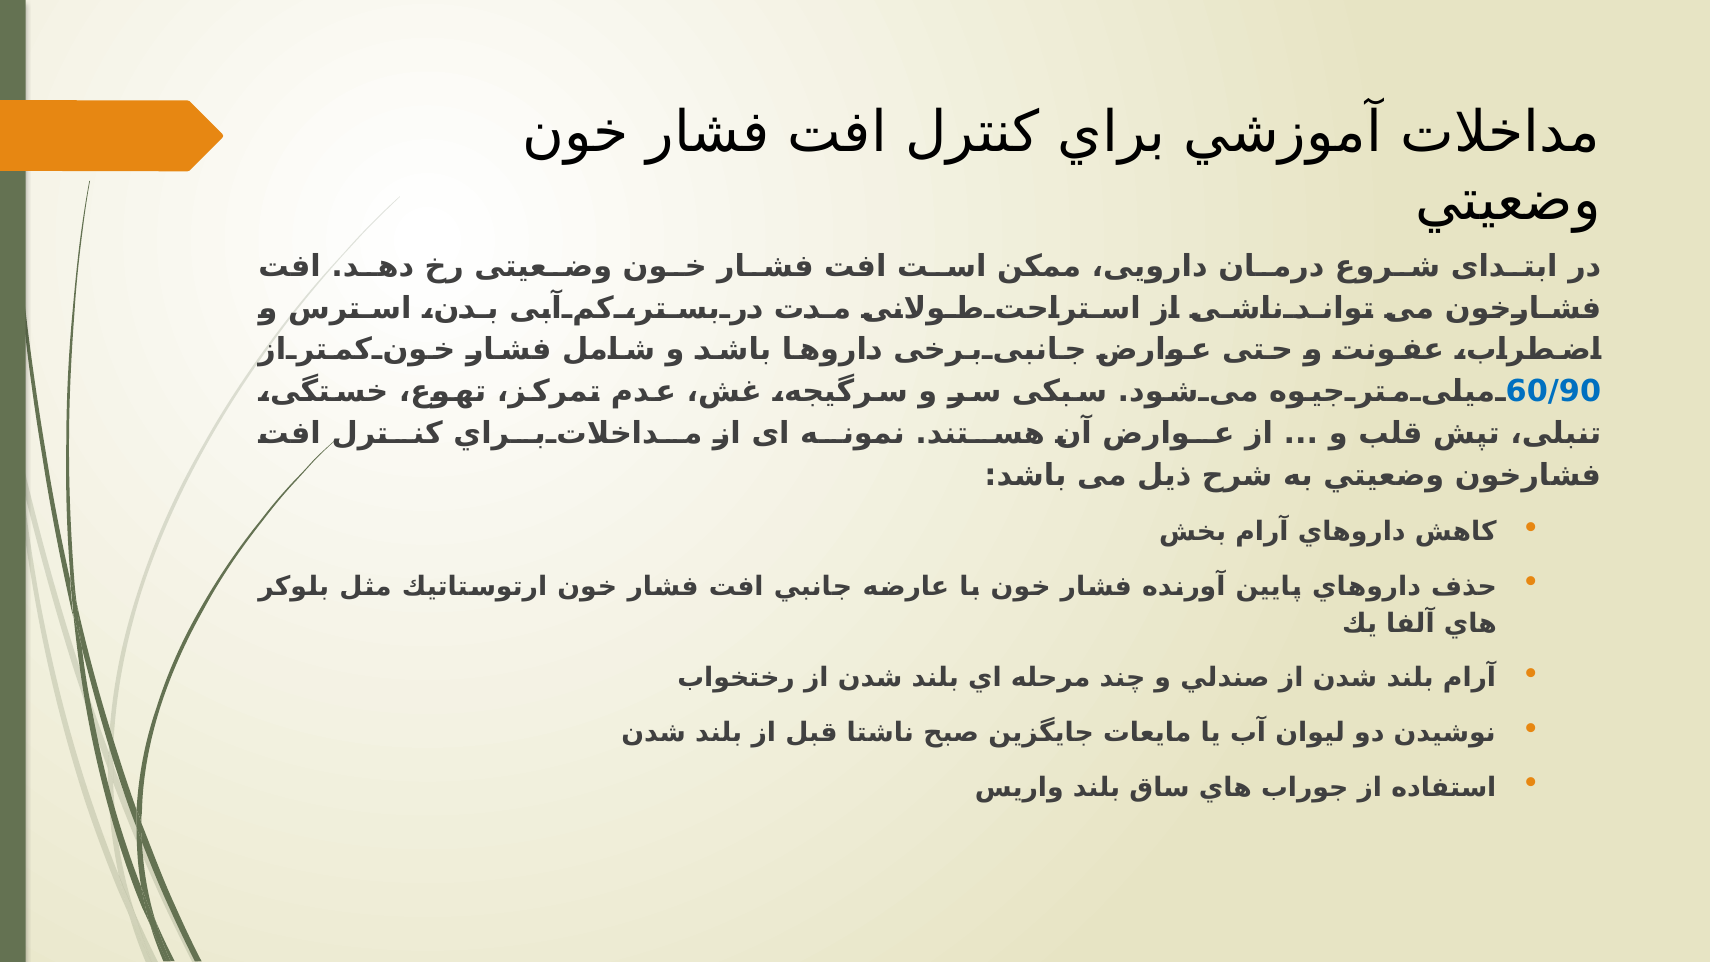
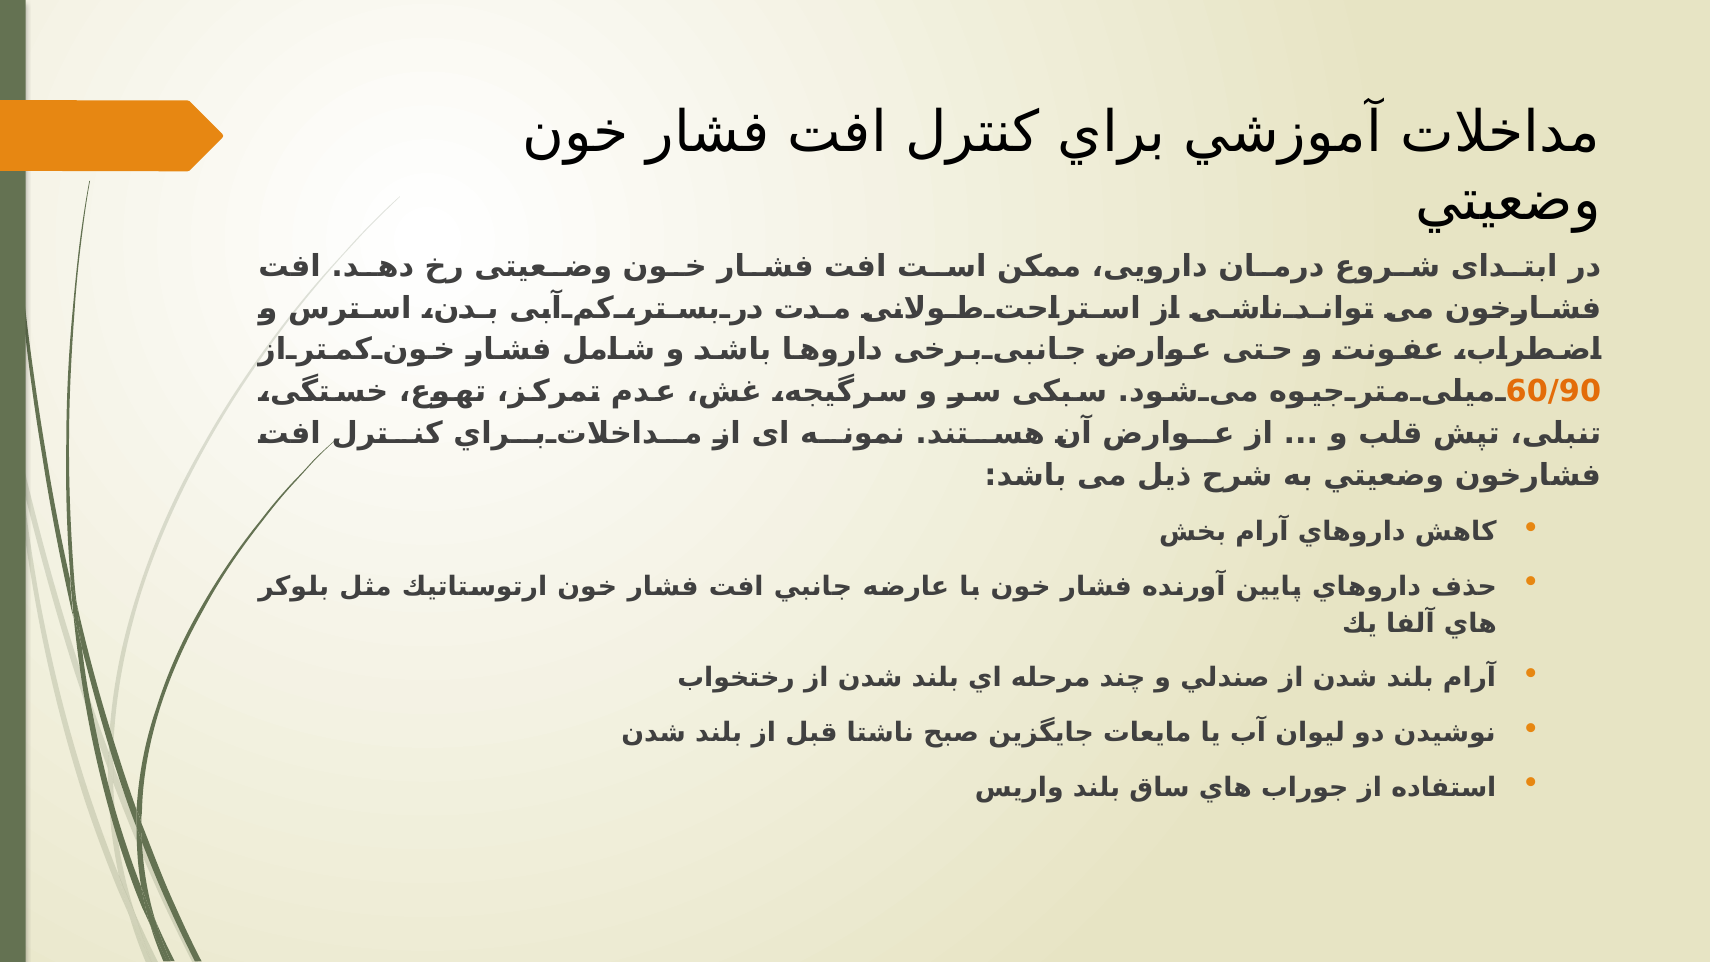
60/90 colour: blue -> orange
